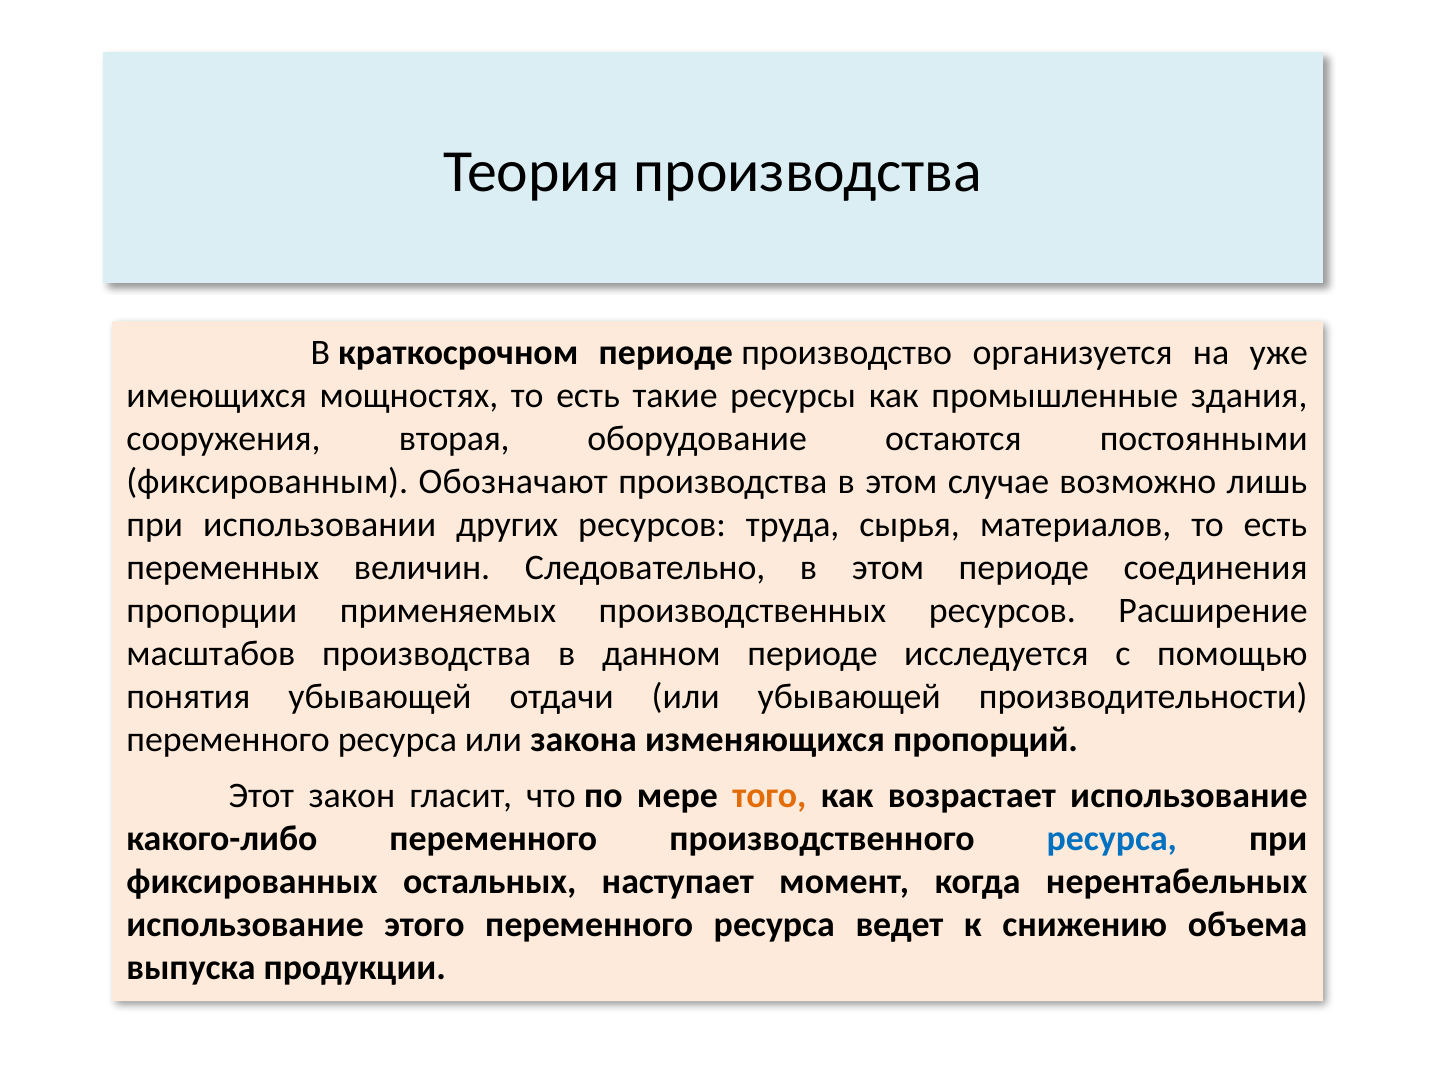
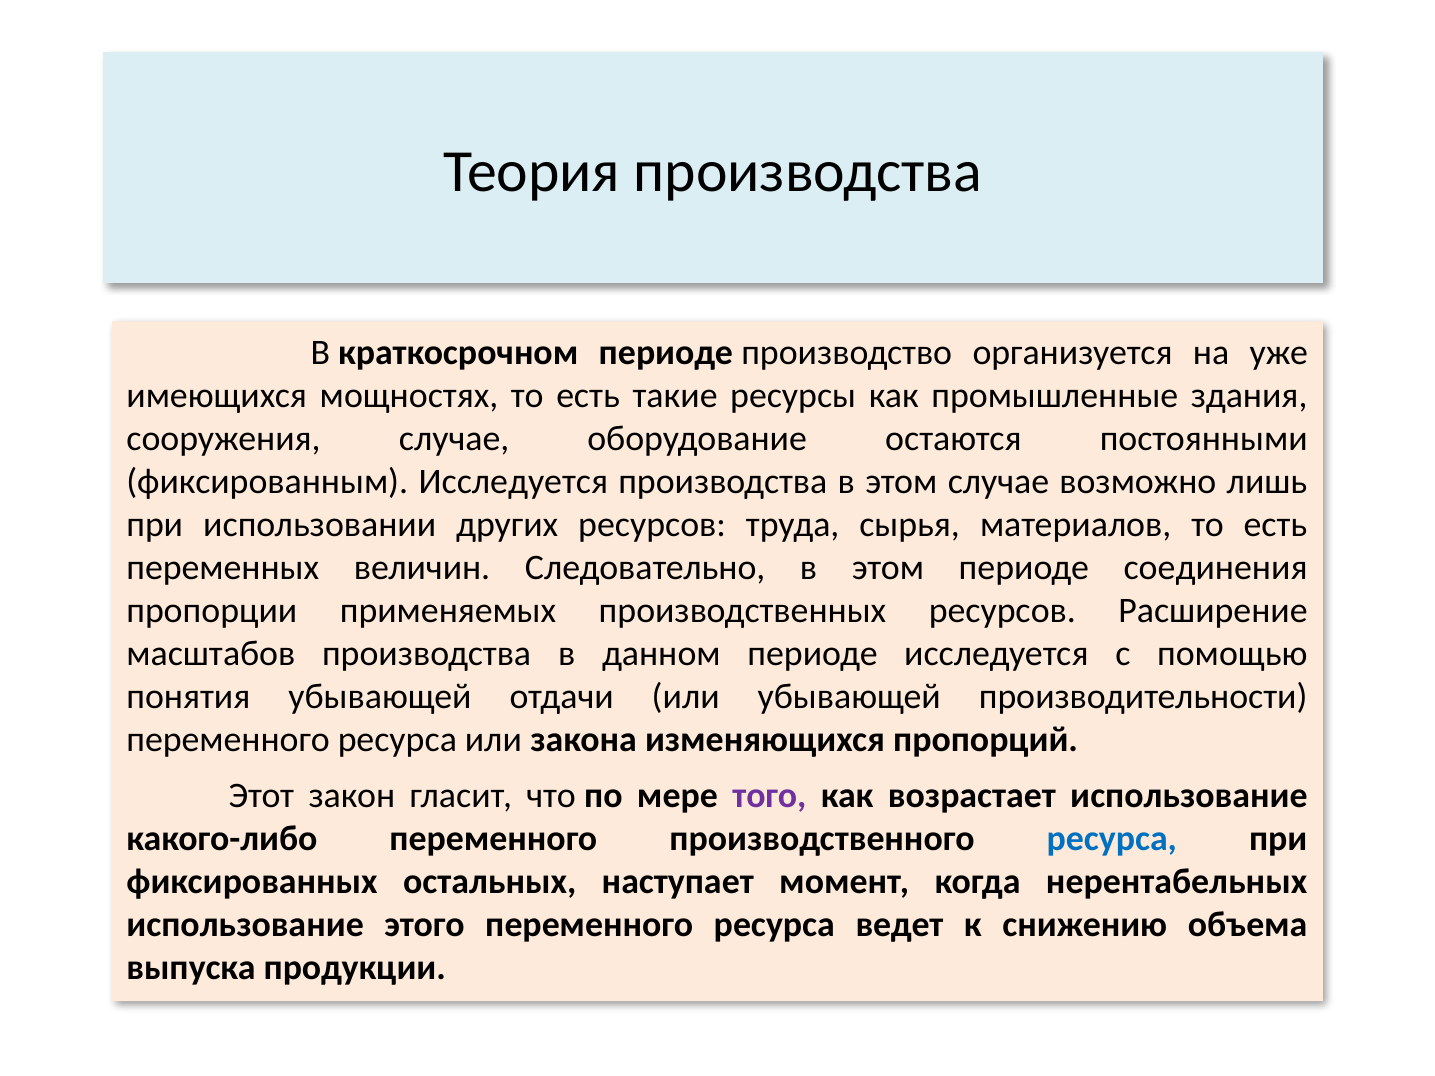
сооружения вторая: вторая -> случае
фиксированным Обозначают: Обозначают -> Исследуется
того colour: orange -> purple
